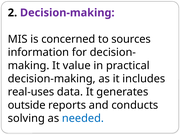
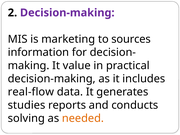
concerned: concerned -> marketing
real-uses: real-uses -> real-flow
outside: outside -> studies
needed colour: blue -> orange
